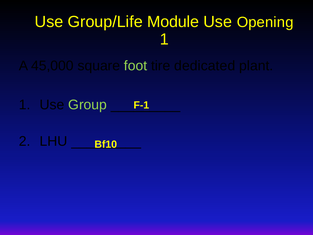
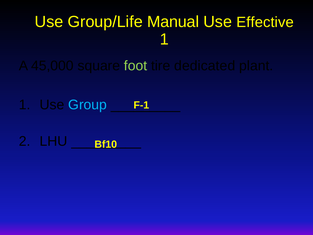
Module: Module -> Manual
Opening: Opening -> Effective
Group colour: light green -> light blue
